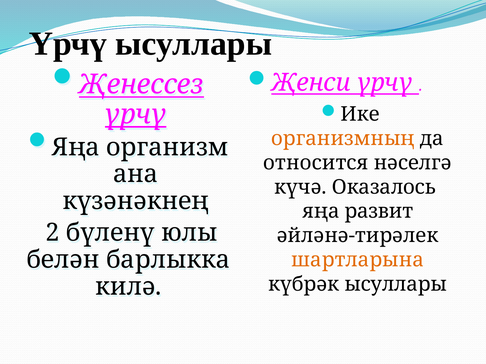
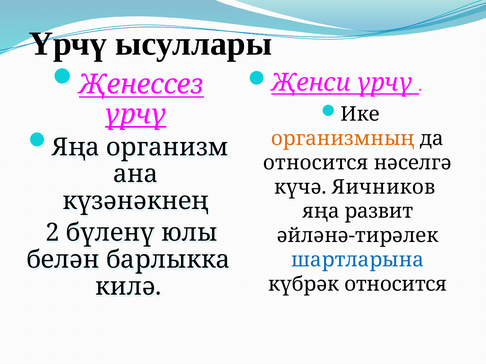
Оказалось: Оказалось -> Яичников
шартларына colour: orange -> blue
күбрәк ысуллары: ысуллары -> относится
